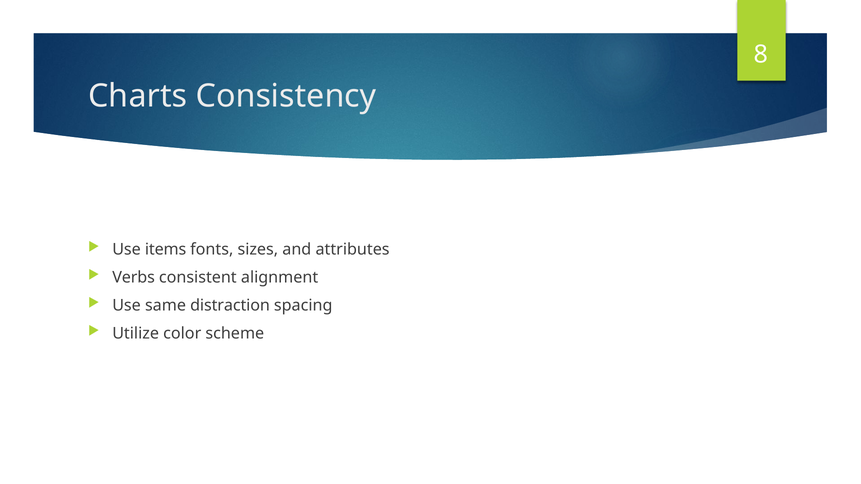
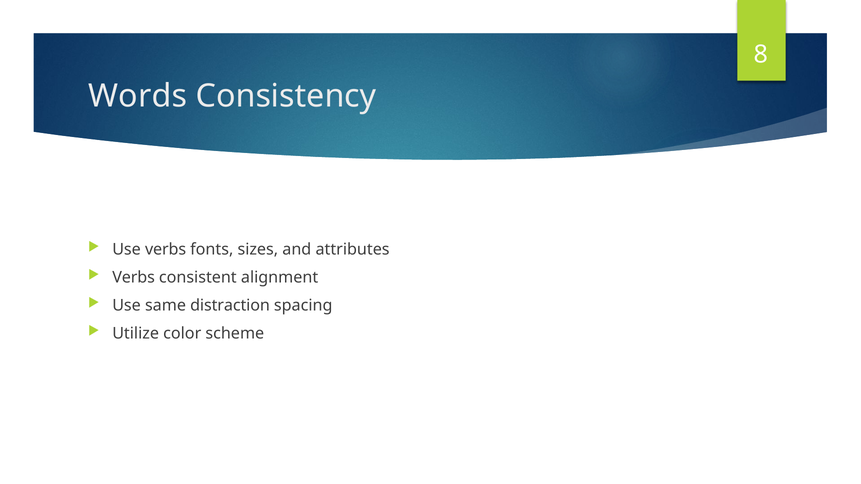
Charts: Charts -> Words
Use items: items -> verbs
